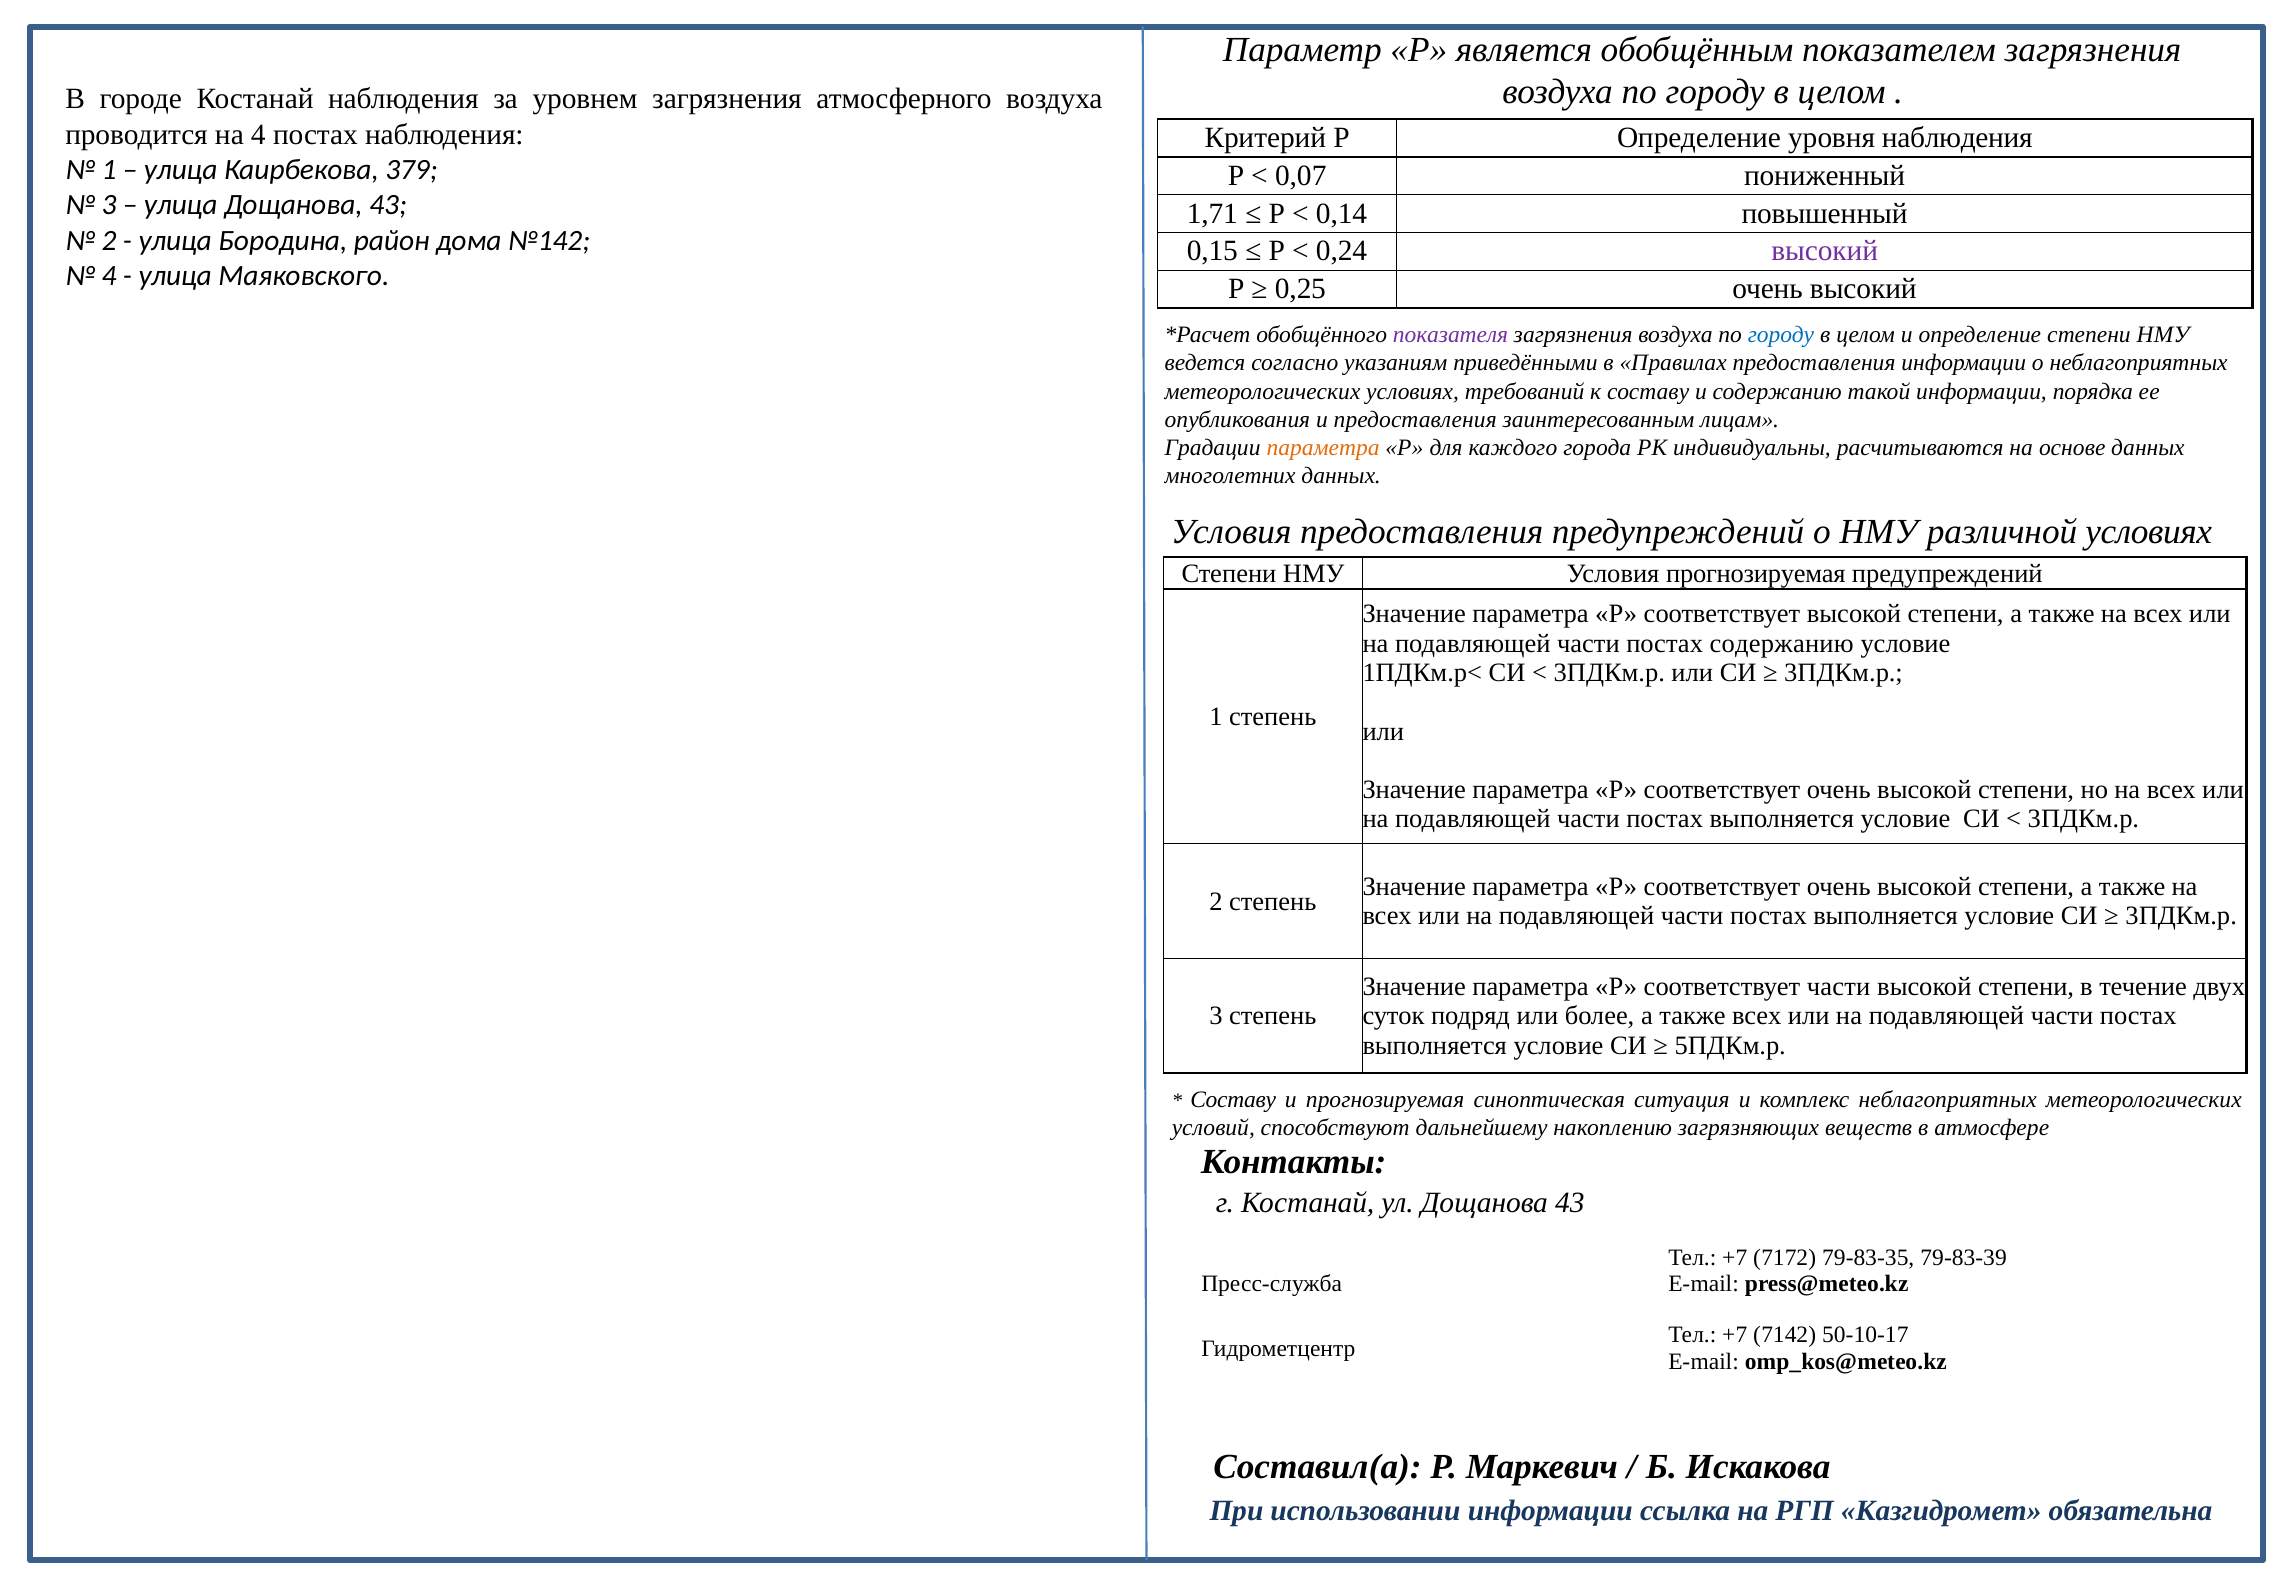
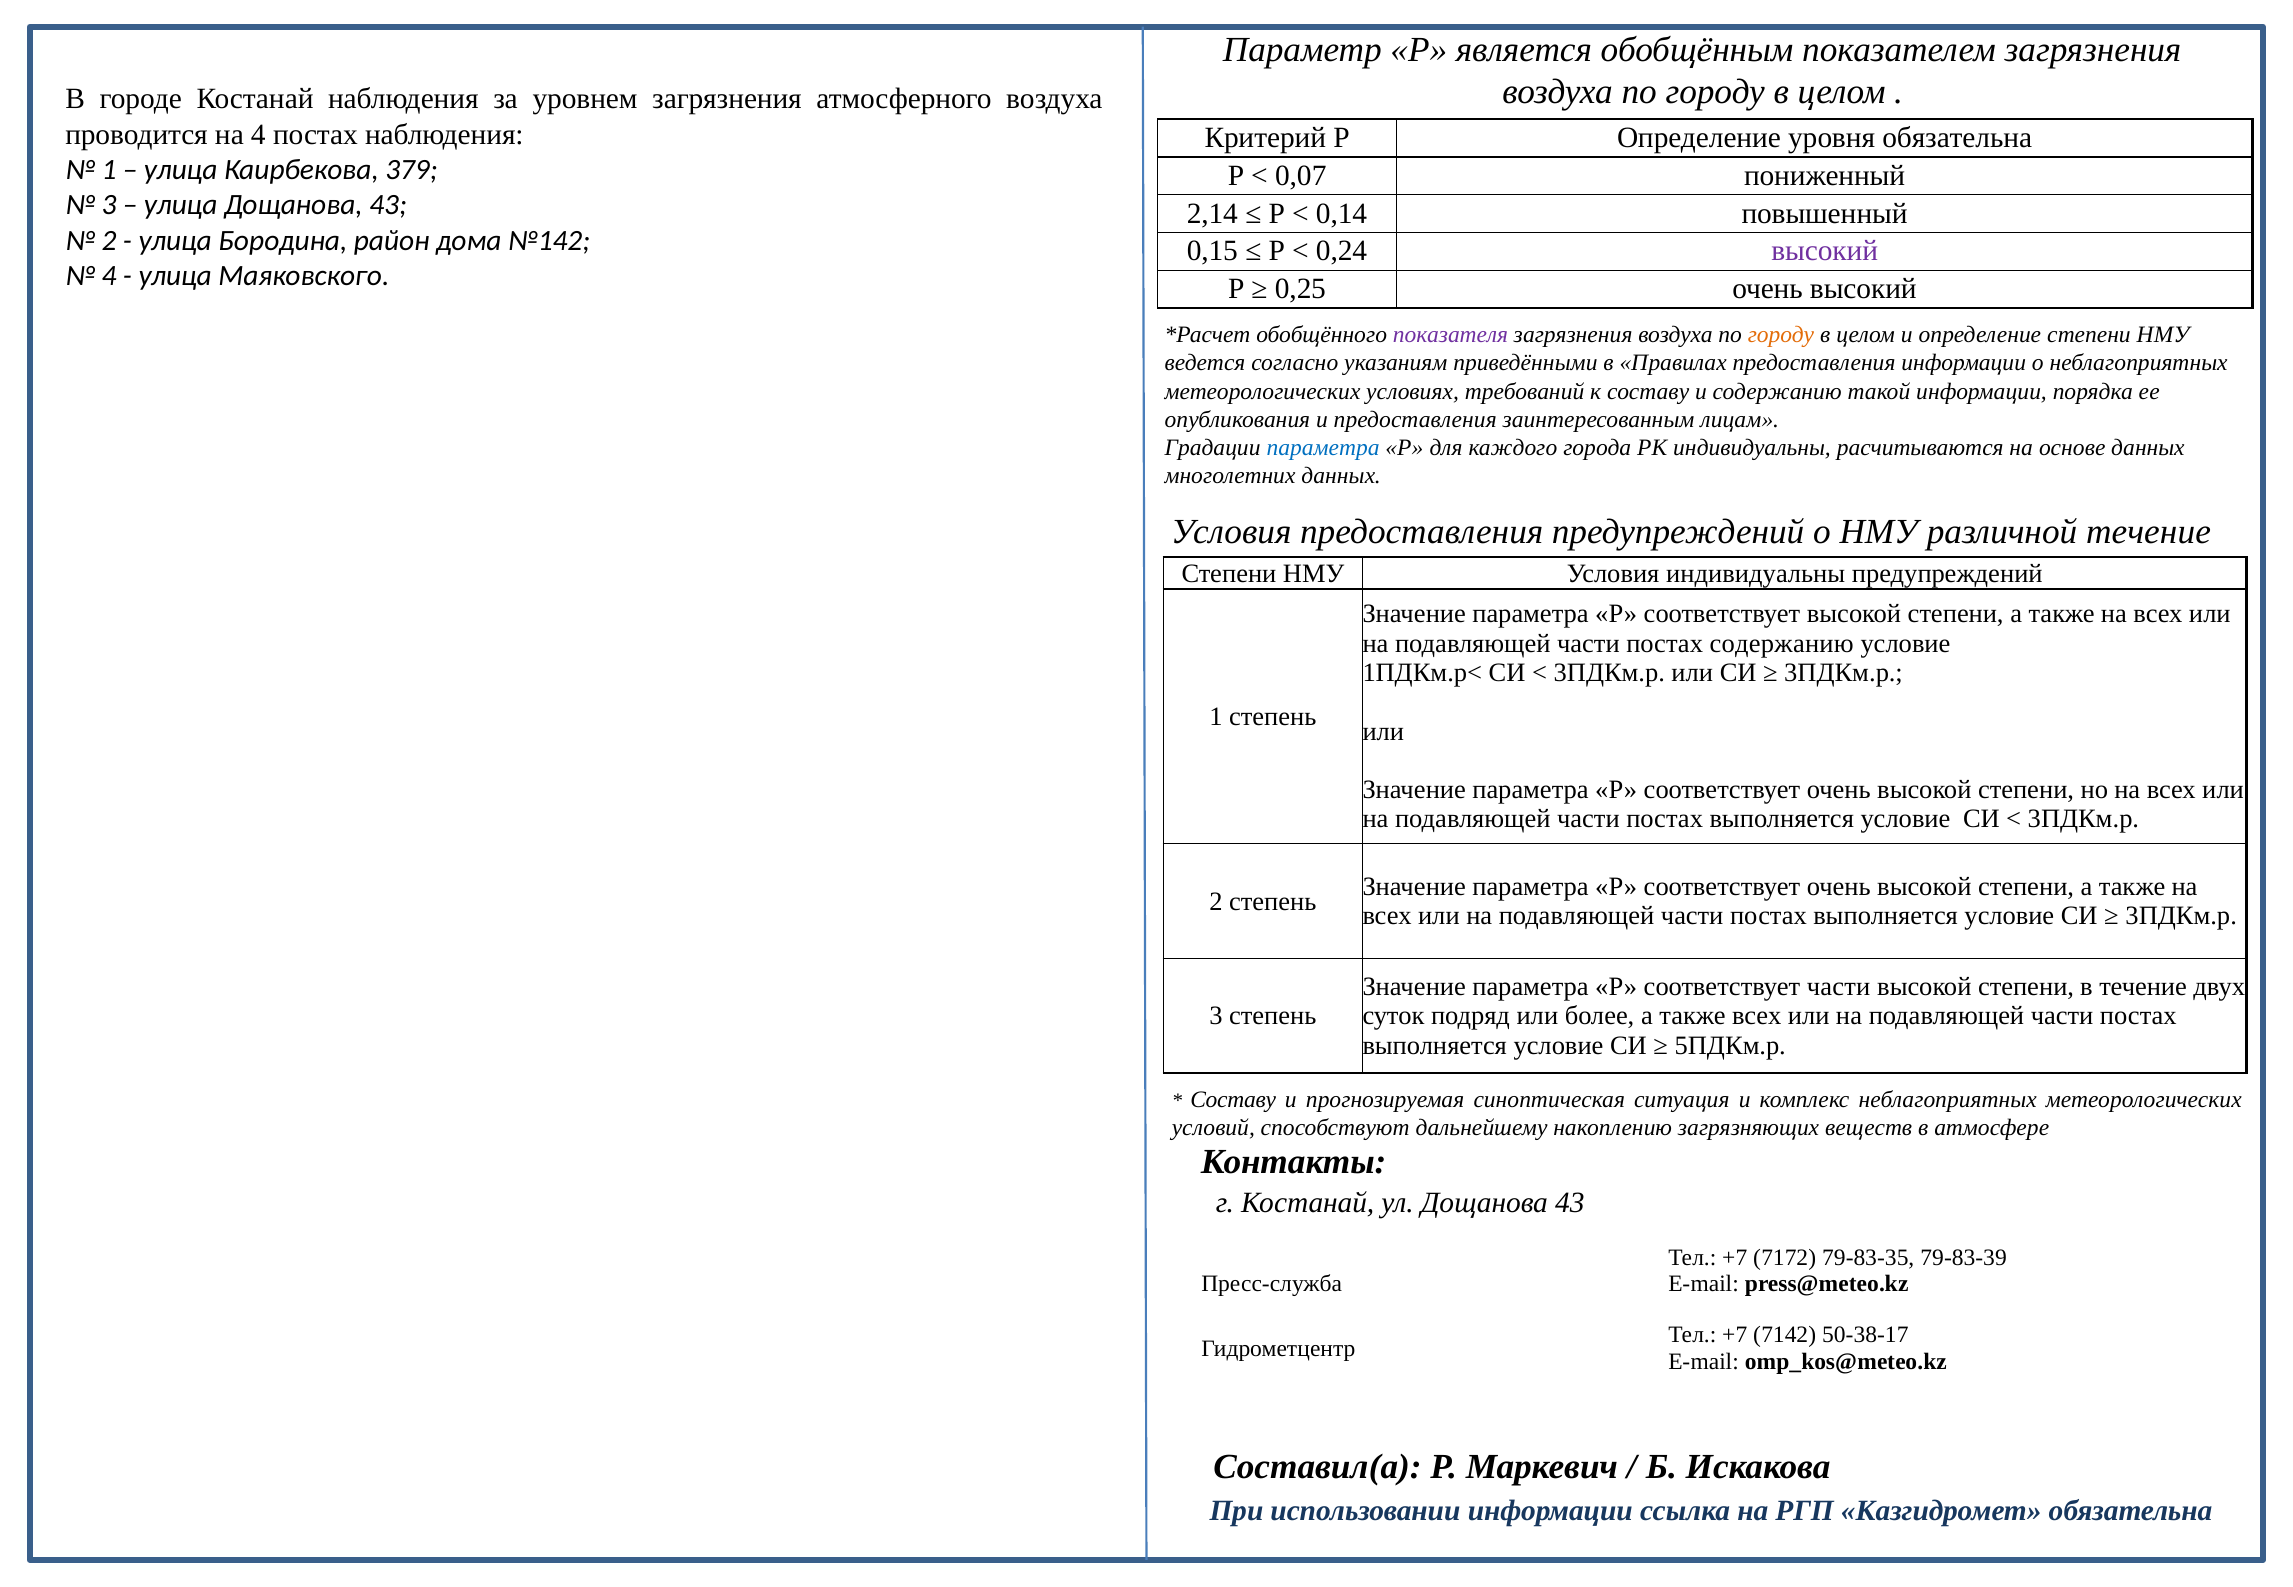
уровня наблюдения: наблюдения -> обязательна
1,71: 1,71 -> 2,14
городу at (1781, 335) colour: blue -> orange
параметра at (1323, 448) colour: orange -> blue
различной условиях: условиях -> течение
Условия прогнозируемая: прогнозируемая -> индивидуальны
50-10-17: 50-10-17 -> 50-38-17
